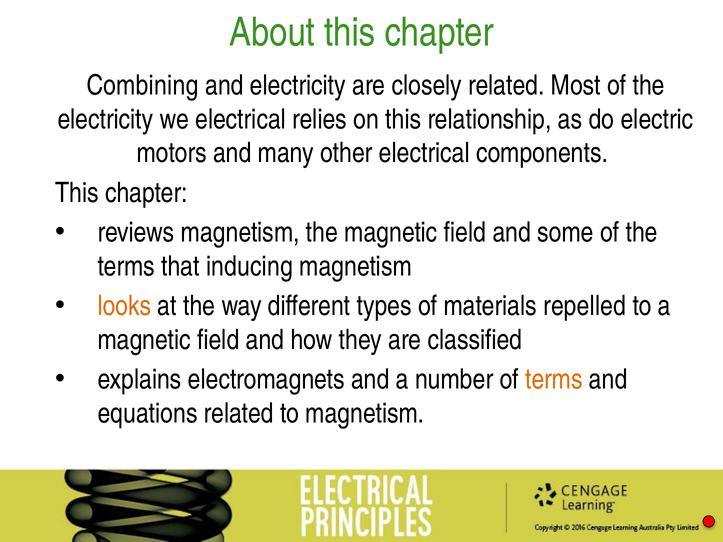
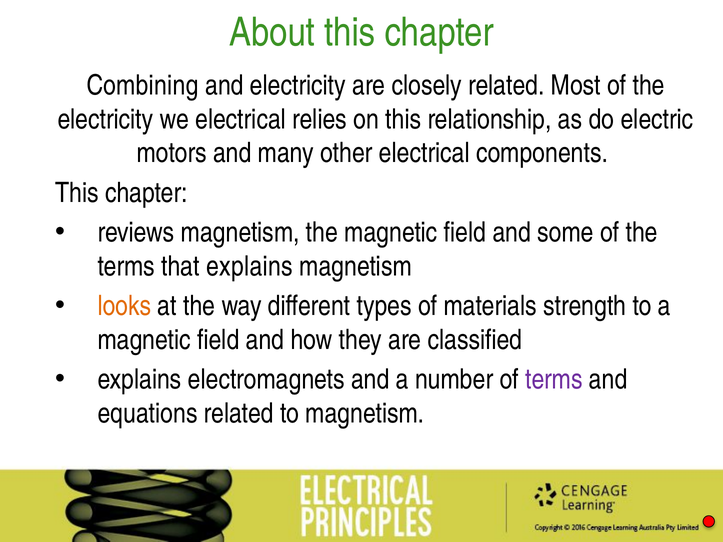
that inducing: inducing -> explains
repelled: repelled -> strength
terms at (554, 380) colour: orange -> purple
